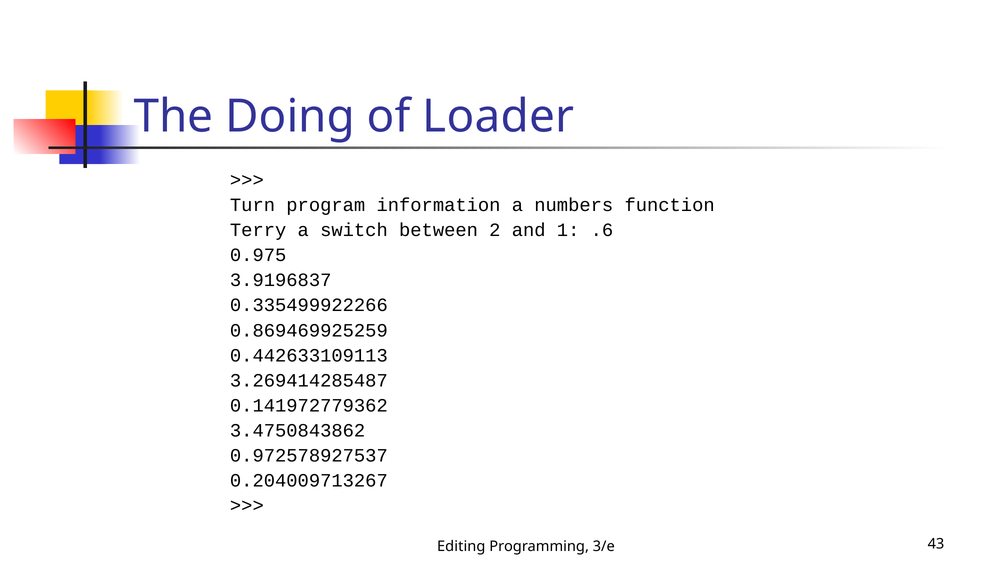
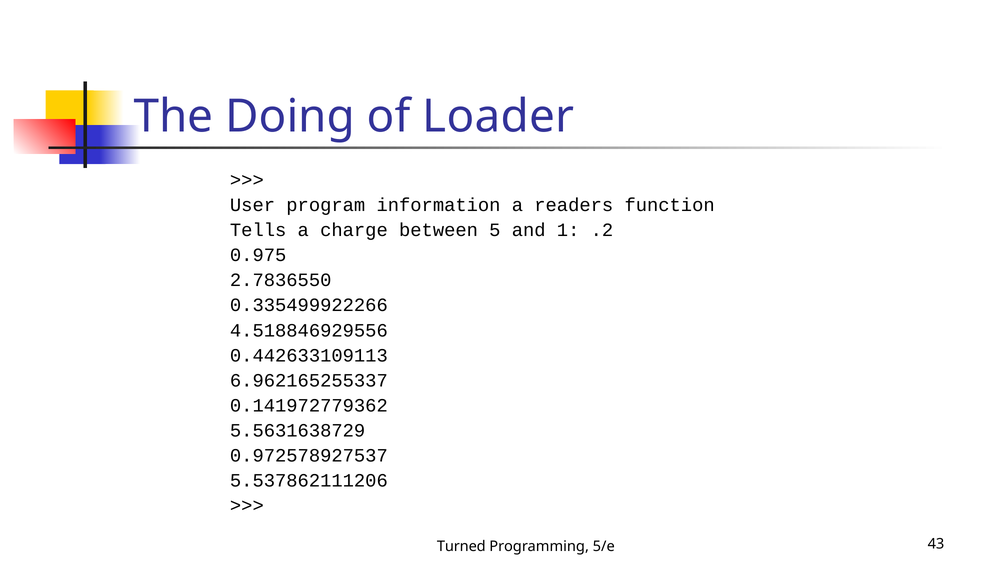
Turn: Turn -> User
numbers: numbers -> readers
Terry: Terry -> Tells
switch: switch -> charge
2: 2 -> 5
.6: .6 -> .2
3.9196837: 3.9196837 -> 2.7836550
0.869469925259: 0.869469925259 -> 4.518846929556
3.269414285487: 3.269414285487 -> 6.962165255337
3.4750843862: 3.4750843862 -> 5.5631638729
0.204009713267: 0.204009713267 -> 5.537862111206
Editing: Editing -> Turned
3/e: 3/e -> 5/e
